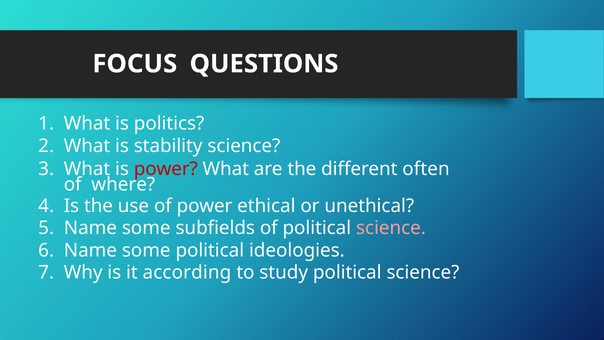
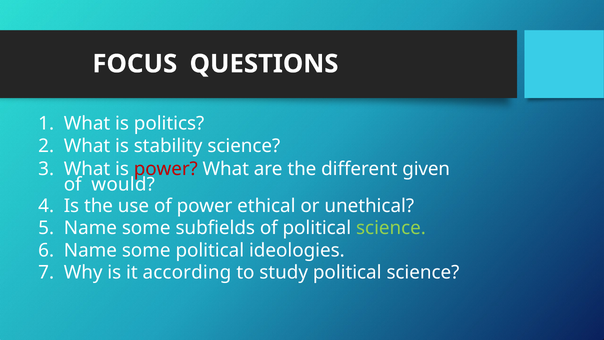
often: often -> given
where: where -> would
science at (391, 228) colour: pink -> light green
